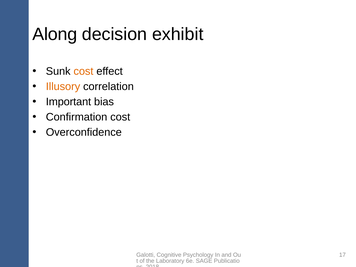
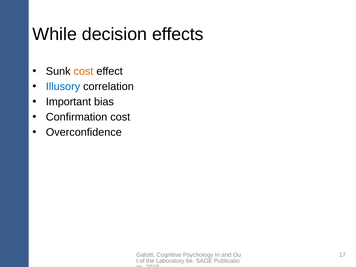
Along: Along -> While
exhibit: exhibit -> effects
Illusory colour: orange -> blue
